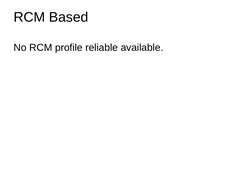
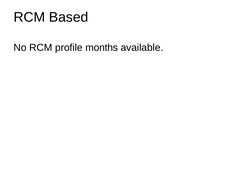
reliable: reliable -> months
